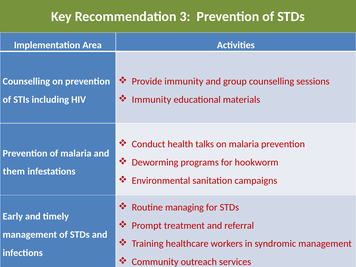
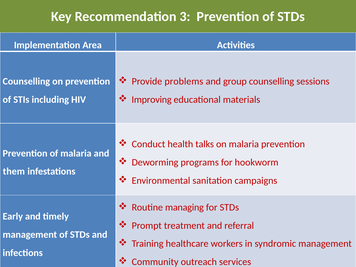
Provide immunity: immunity -> problems
Immunity at (152, 100): Immunity -> Improving
